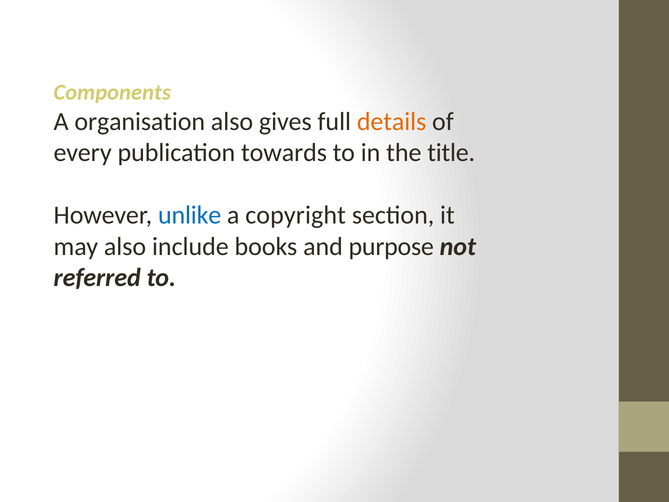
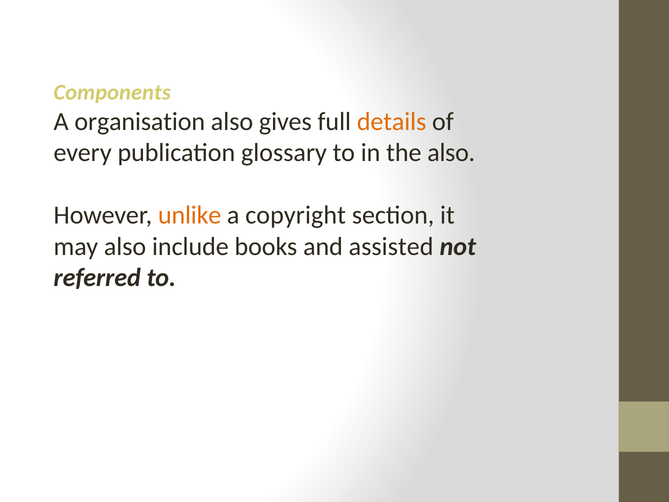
towards: towards -> glossary
the title: title -> also
unlike colour: blue -> orange
purpose: purpose -> assisted
